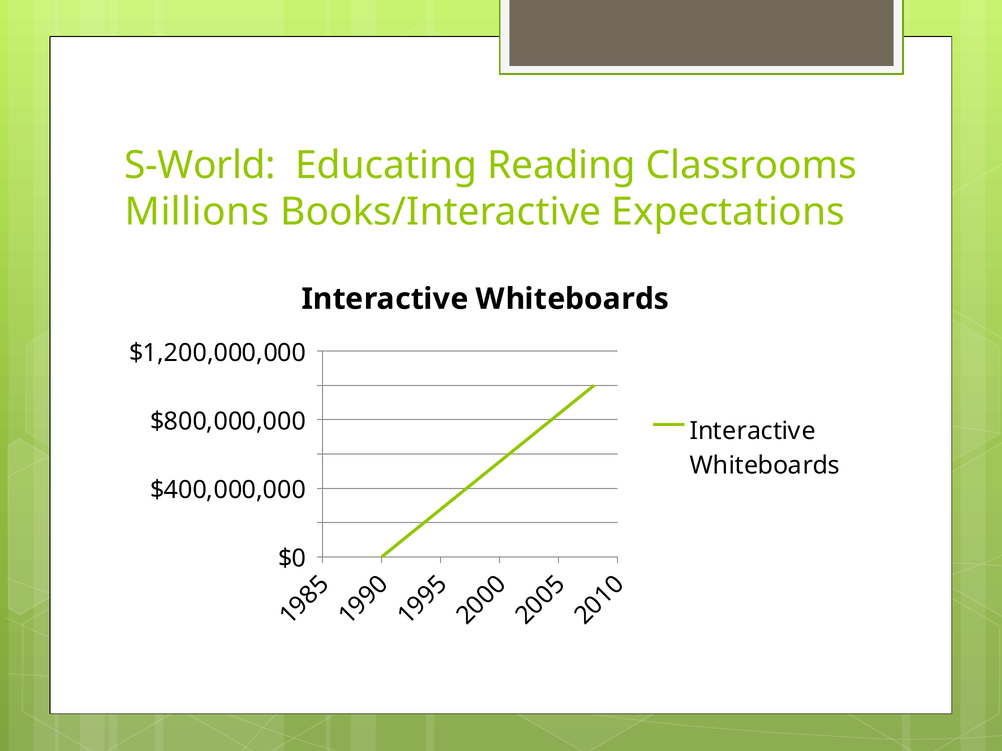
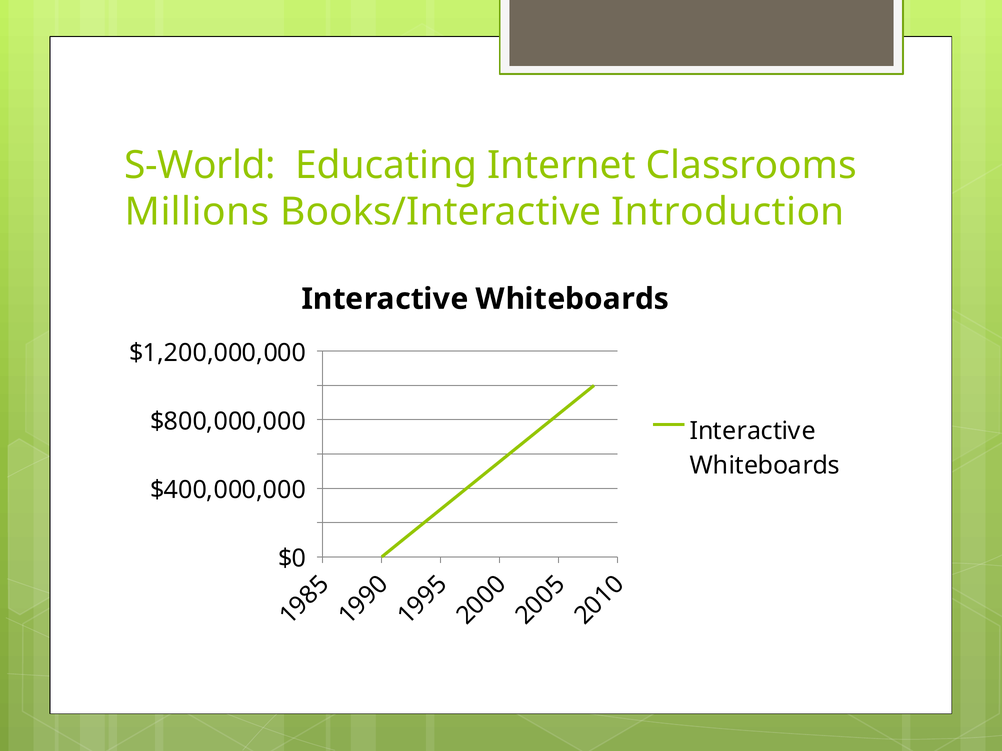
Reading: Reading -> Internet
Expectations: Expectations -> Introduction
